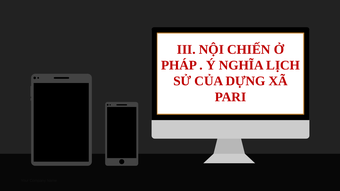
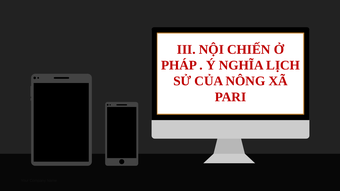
DỰNG: DỰNG -> NÔNG
